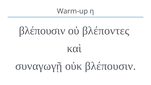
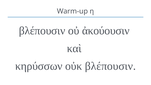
βλέποντες: βλέποντες -> ἀκούουσιν
συναγωγῇ: συναγωγῇ -> κηρύσσων
